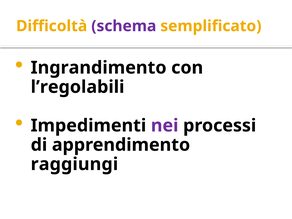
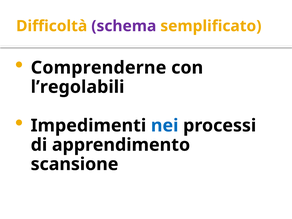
Ingrandimento: Ingrandimento -> Comprenderne
nei colour: purple -> blue
raggiungi: raggiungi -> scansione
